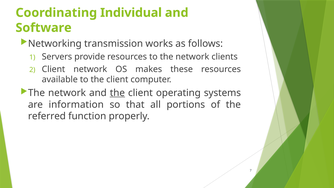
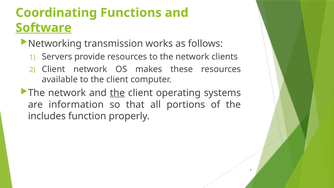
Individual: Individual -> Functions
Software underline: none -> present
referred: referred -> includes
